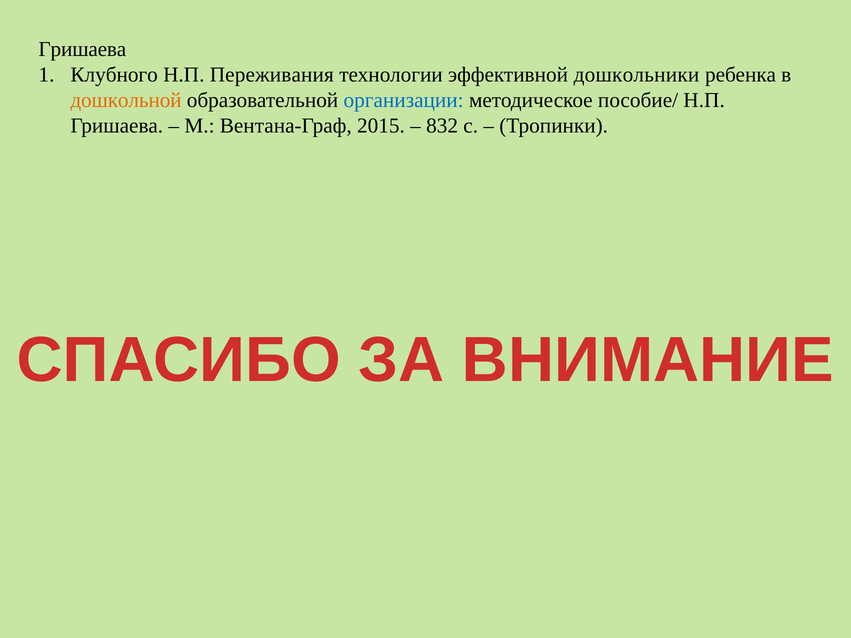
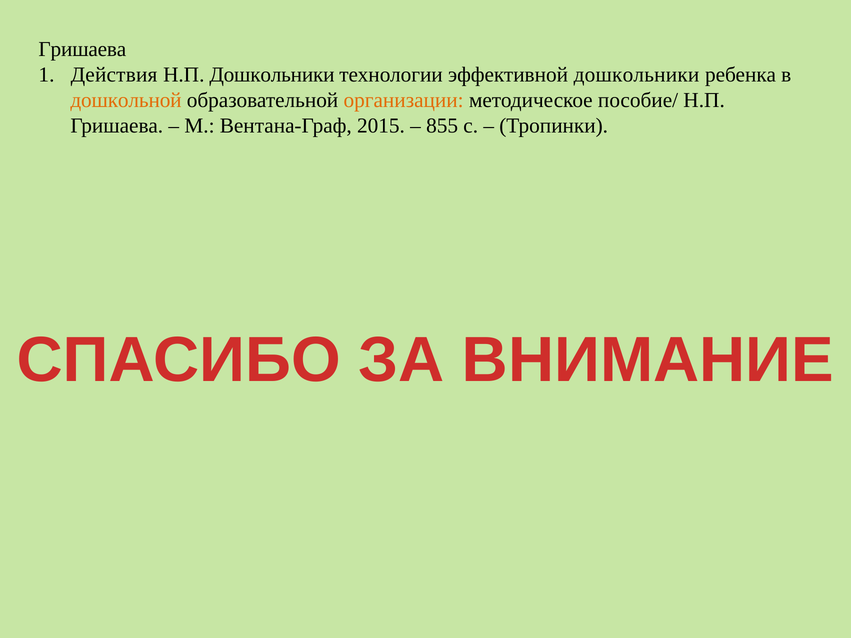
Клубного: Клубного -> Действия
Н.П Переживания: Переживания -> Дошкольники
организации colour: blue -> orange
832: 832 -> 855
